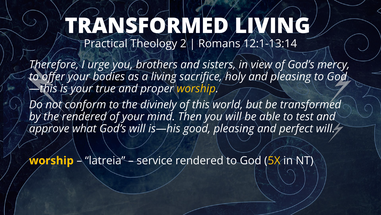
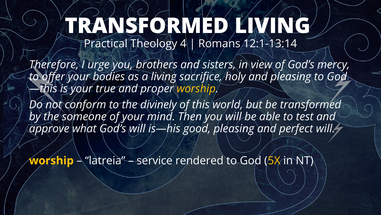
2: 2 -> 4
the rendered: rendered -> someone
